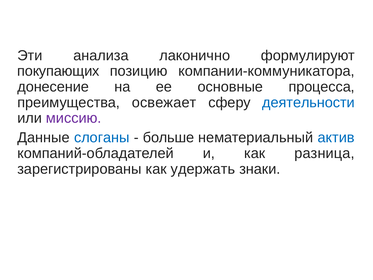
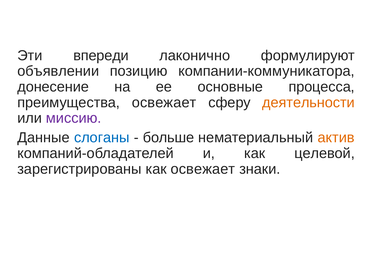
анализа: анализа -> впереди
покупающих: покупающих -> объявлении
деятельности colour: blue -> orange
актив colour: blue -> orange
разница: разница -> целевой
как удержать: удержать -> освежает
